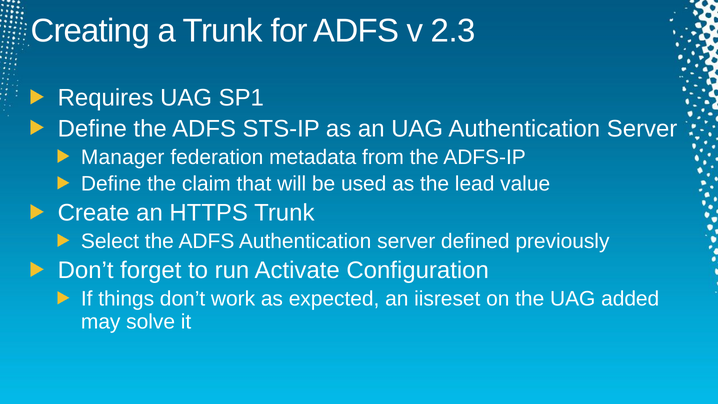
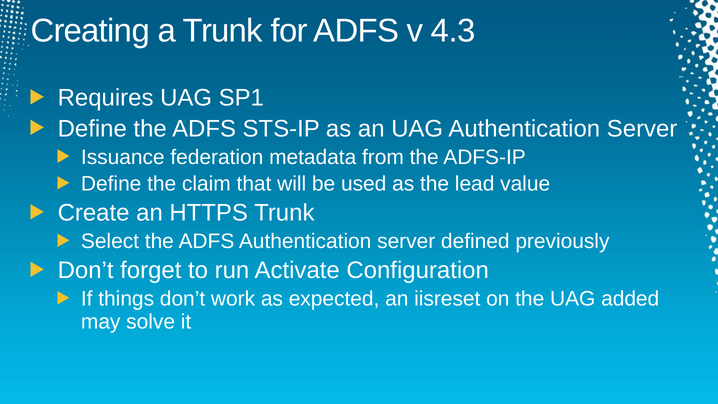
2.3: 2.3 -> 4.3
Manager: Manager -> Issuance
